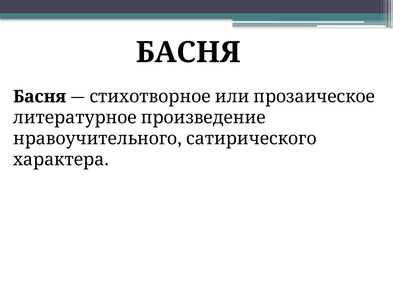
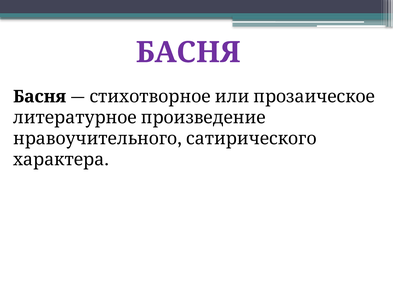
БАСНЯ at (188, 52) colour: black -> purple
